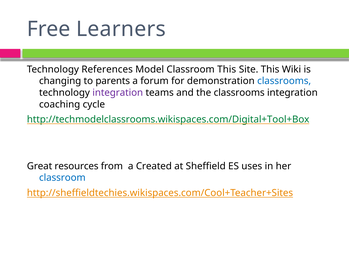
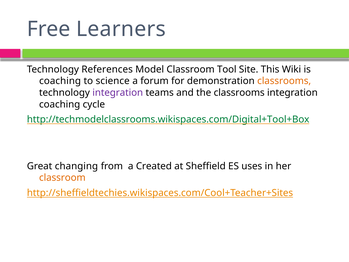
Classroom This: This -> Tool
changing at (60, 81): changing -> coaching
parents: parents -> science
classrooms at (284, 81) colour: blue -> orange
resources: resources -> changing
classroom at (62, 178) colour: blue -> orange
